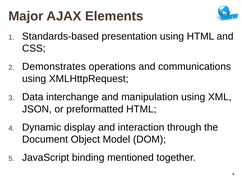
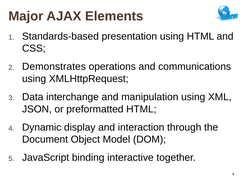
mentioned: mentioned -> interactive
